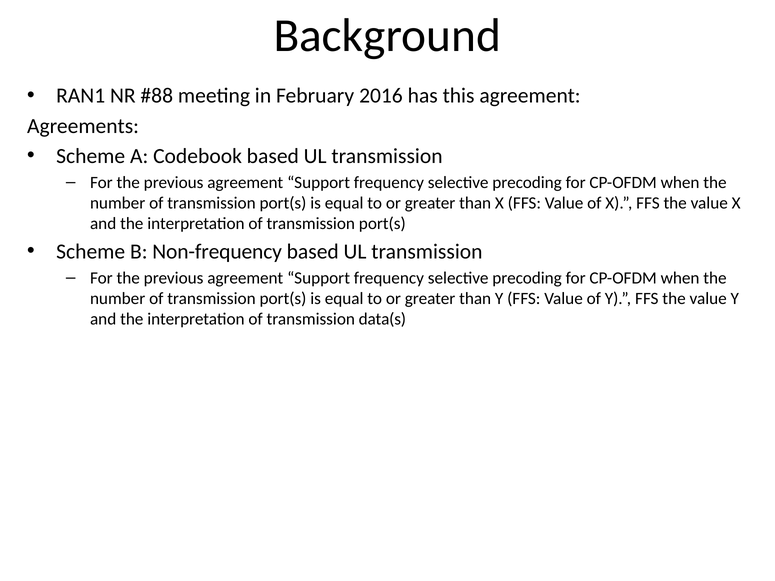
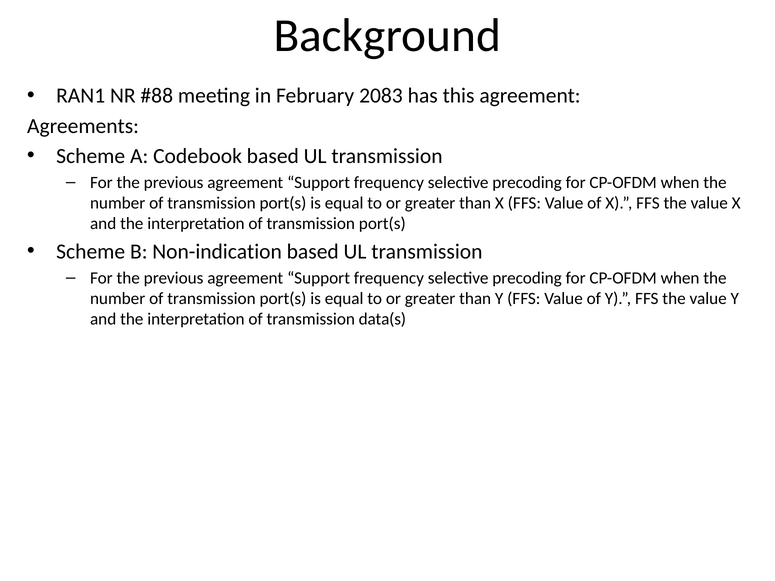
2016: 2016 -> 2083
Non-frequency: Non-frequency -> Non-indication
